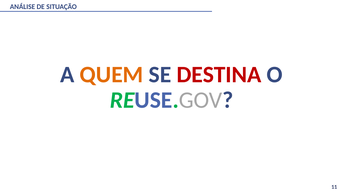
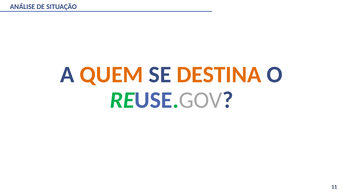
DESTINA colour: red -> orange
